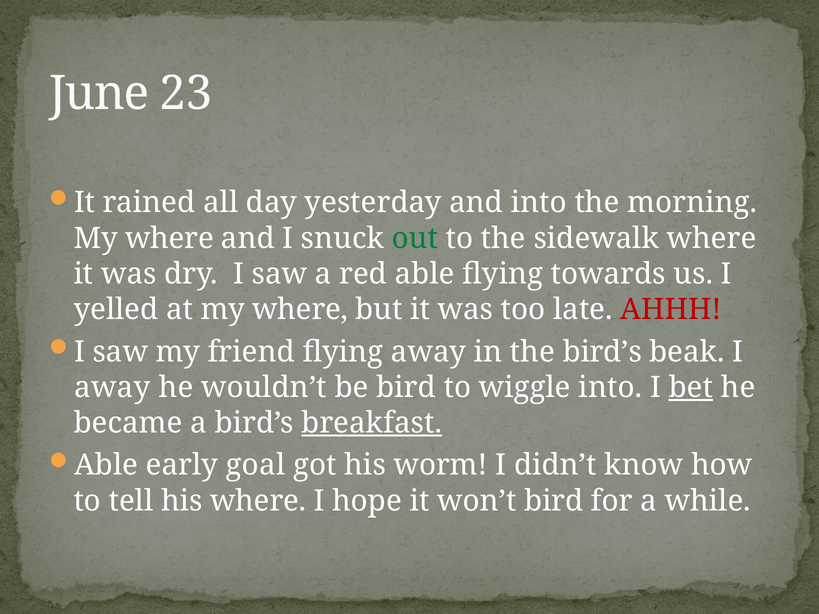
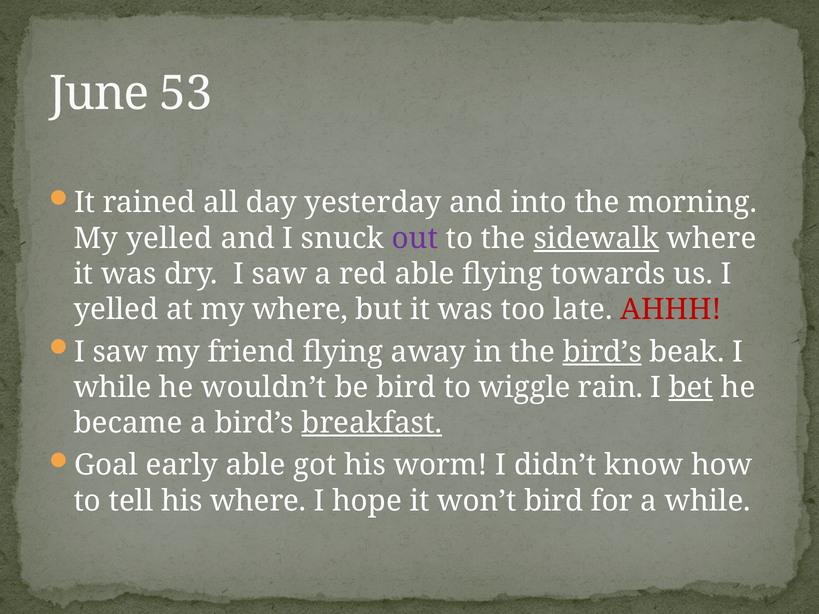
23: 23 -> 53
where at (170, 238): where -> yelled
out colour: green -> purple
sidewalk underline: none -> present
bird’s at (602, 352) underline: none -> present
away at (112, 387): away -> while
wiggle into: into -> rain
Able at (106, 465): Able -> Goal
early goal: goal -> able
